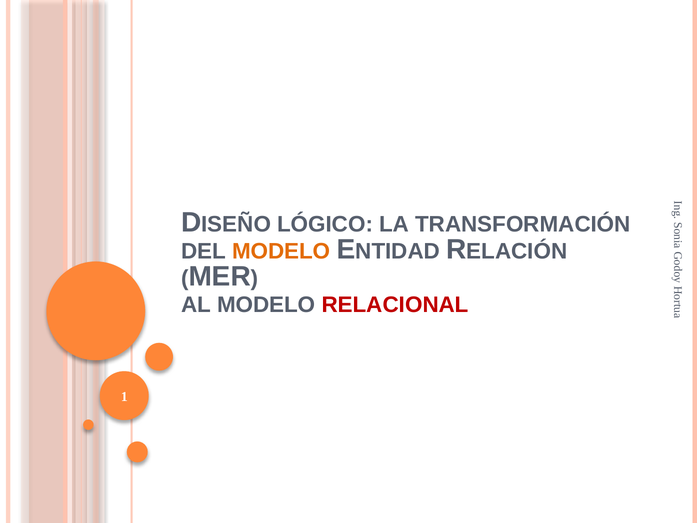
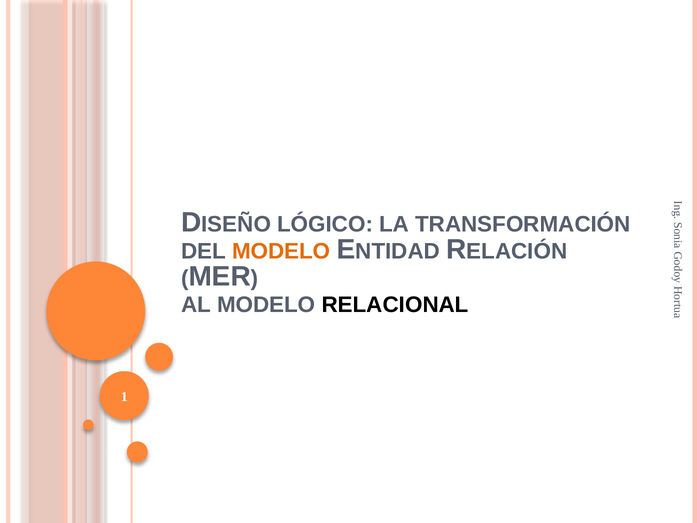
RELACIONAL colour: red -> black
